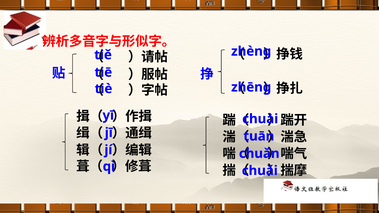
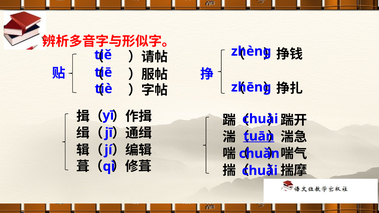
tuān underline: none -> present
